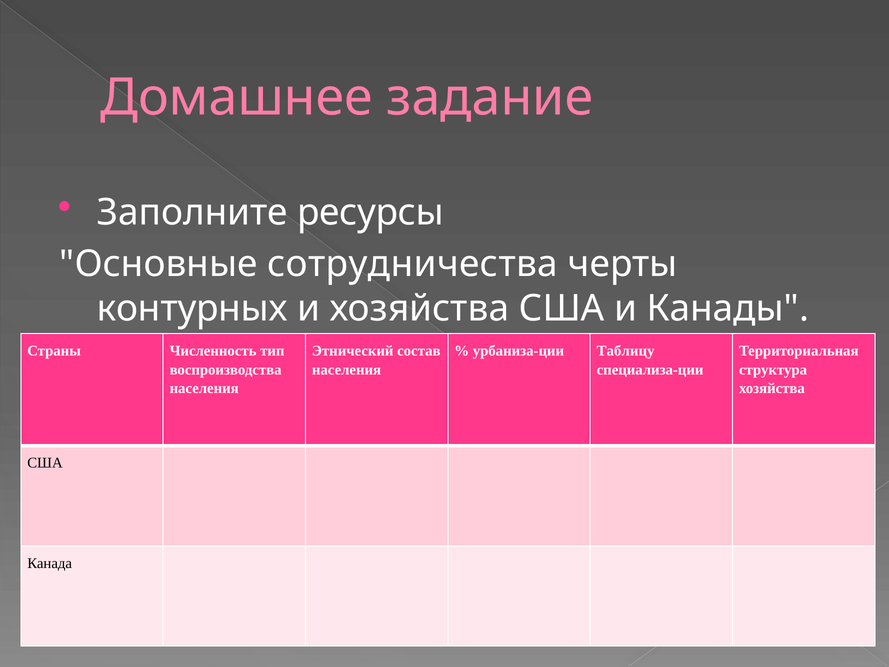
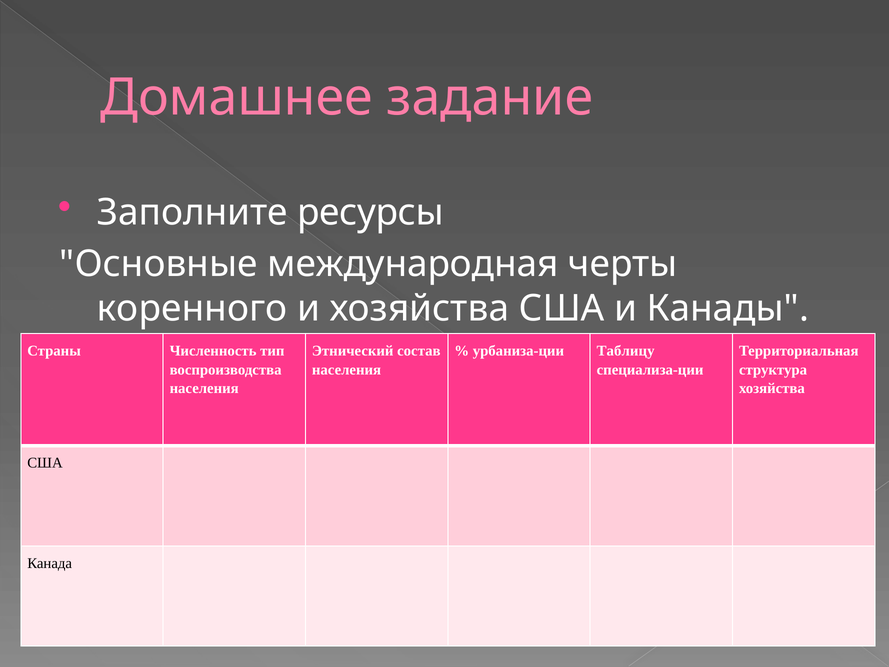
сотрудничества: сотрудничества -> международная
контурных: контурных -> коренного
